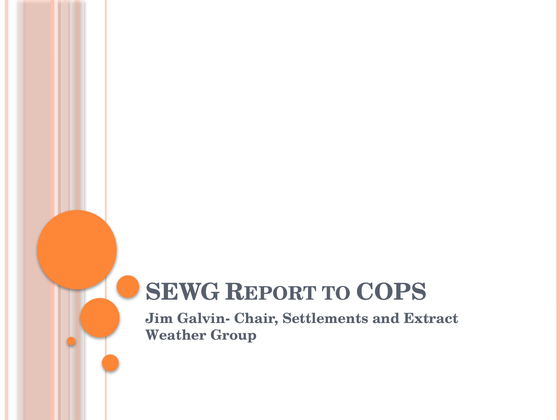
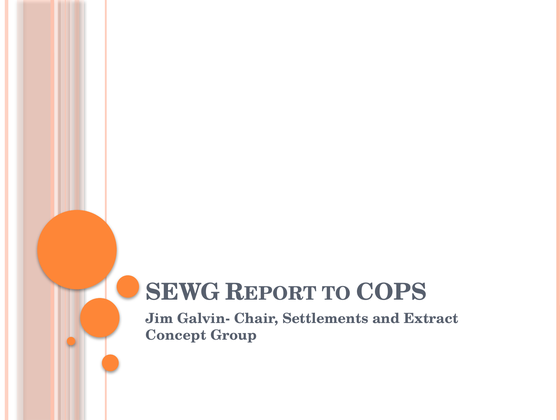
Weather: Weather -> Concept
